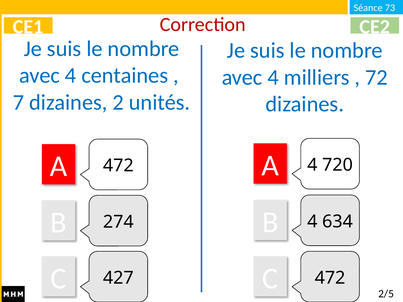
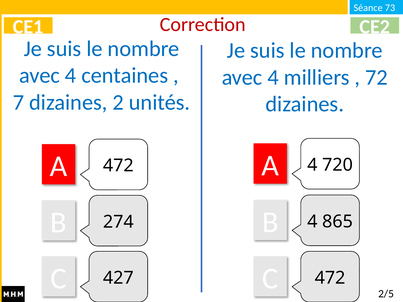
634: 634 -> 865
